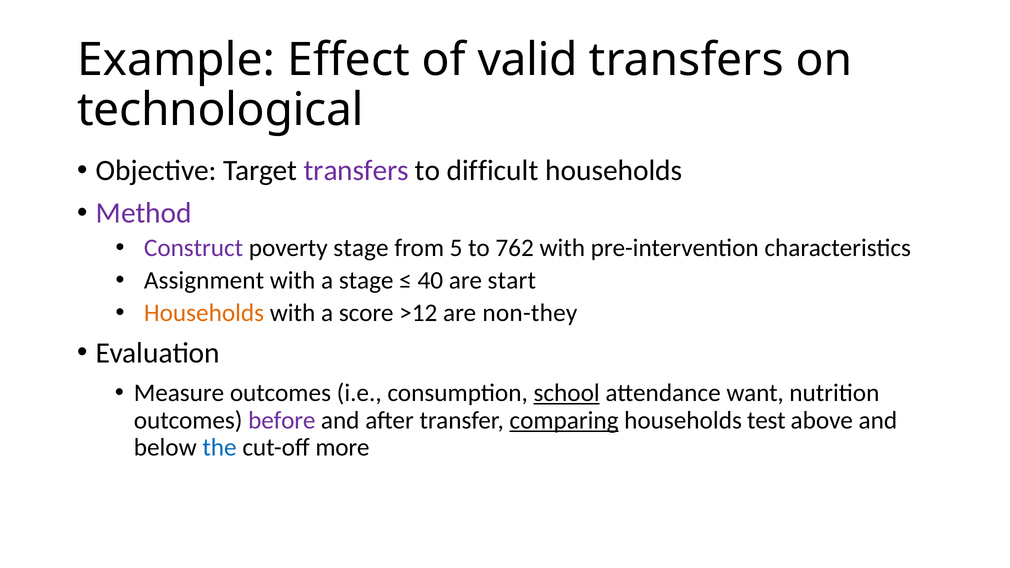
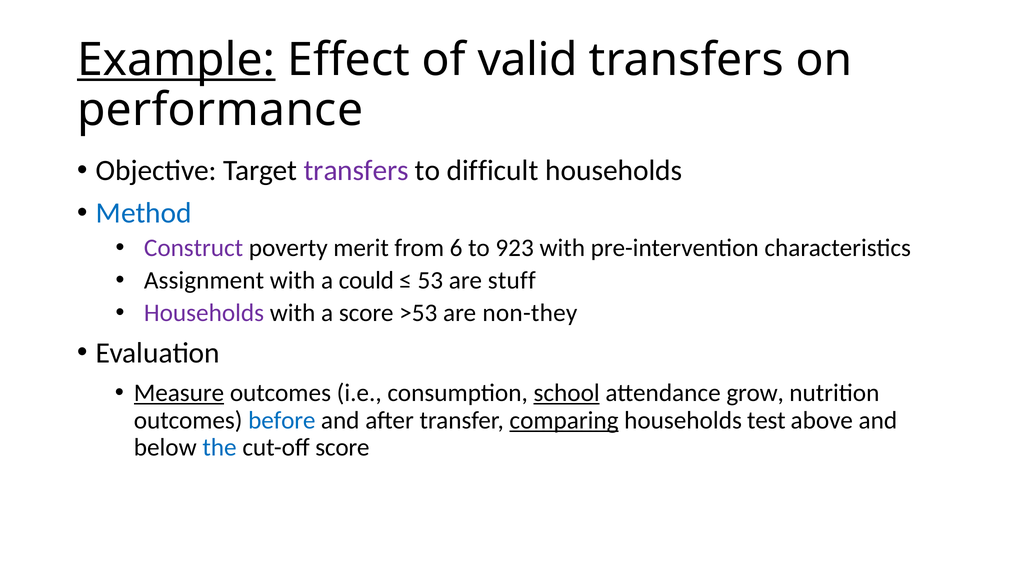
Example underline: none -> present
technological: technological -> performance
Method colour: purple -> blue
poverty stage: stage -> merit
5: 5 -> 6
762: 762 -> 923
a stage: stage -> could
40: 40 -> 53
start: start -> stuff
Households at (204, 313) colour: orange -> purple
>12: >12 -> >53
Measure underline: none -> present
want: want -> grow
before colour: purple -> blue
cut-off more: more -> score
